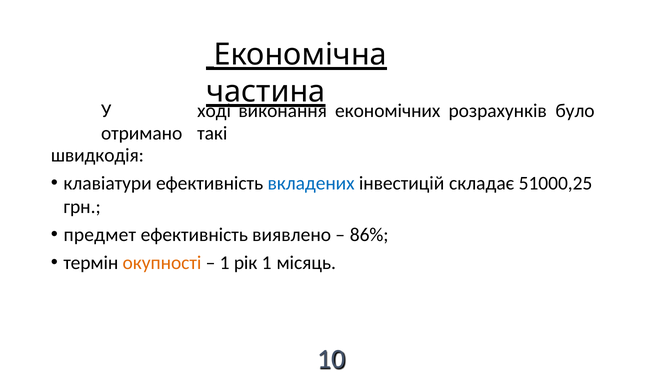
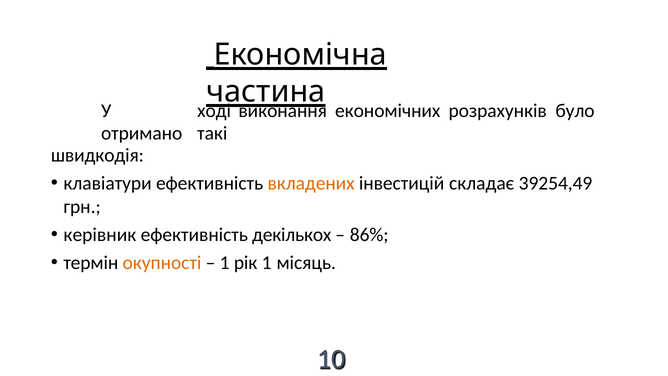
вкладених colour: blue -> orange
51000,25: 51000,25 -> 39254,49
предмет: предмет -> керівник
виявлено: виявлено -> декількох
